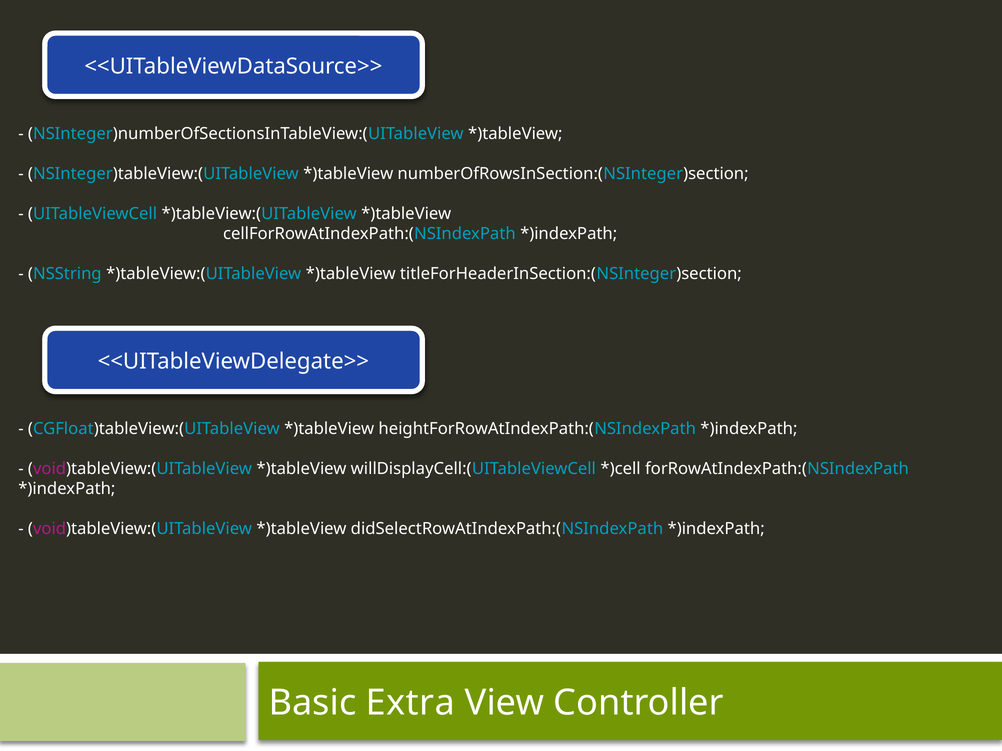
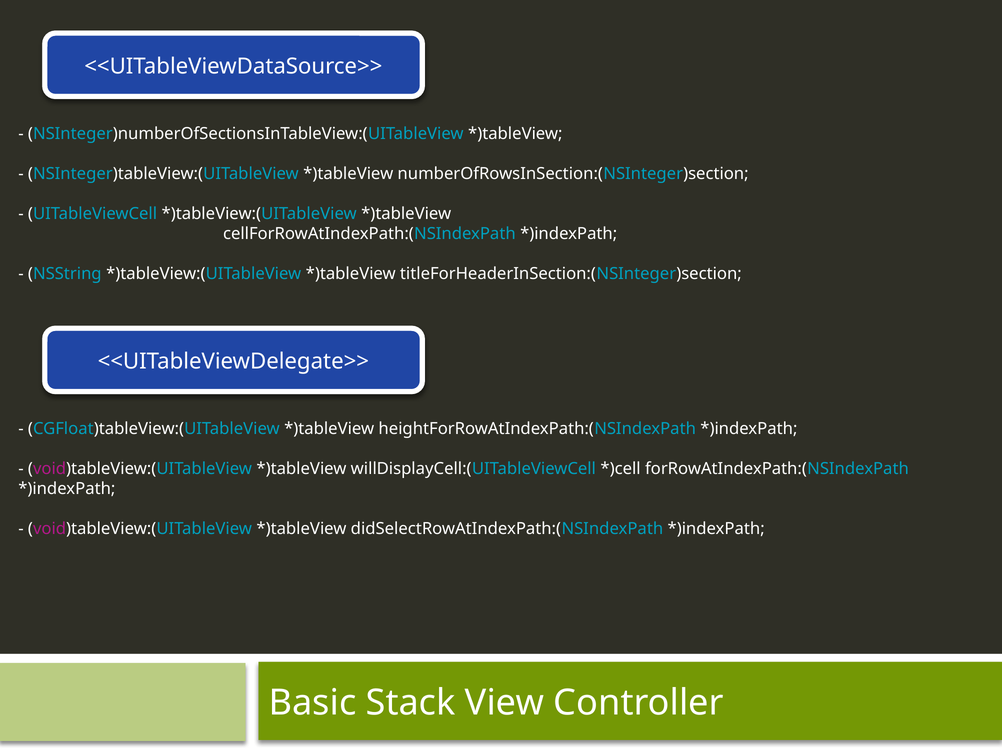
Extra: Extra -> Stack
